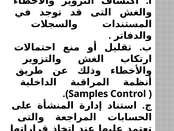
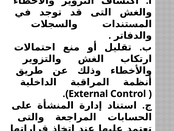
Samples: Samples -> External
